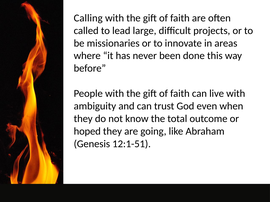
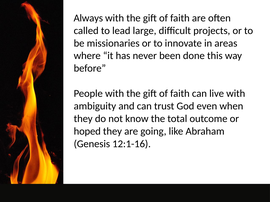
Calling: Calling -> Always
12:1-51: 12:1-51 -> 12:1-16
